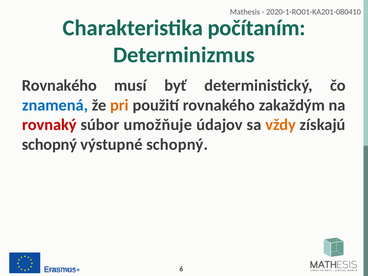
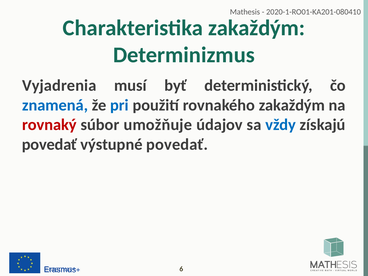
Charakteristika počítaním: počítaním -> zakaždým
Rovnakého at (59, 85): Rovnakého -> Vyjadrenia
pri colour: orange -> blue
vždy colour: orange -> blue
schopný at (49, 144): schopný -> povedať
výstupné schopný: schopný -> povedať
